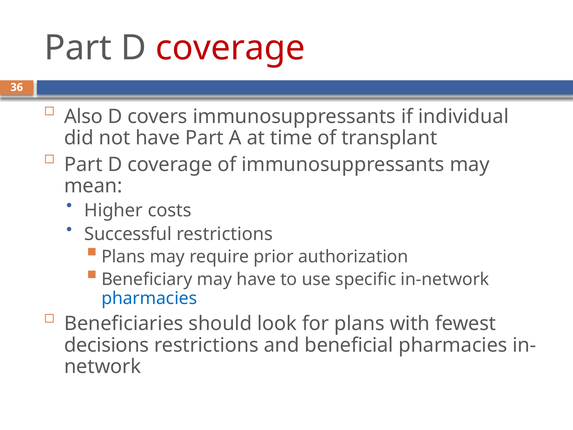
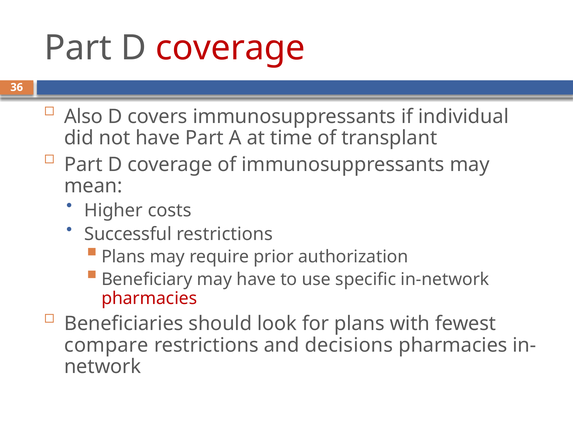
pharmacies at (149, 298) colour: blue -> red
decisions: decisions -> compare
beneficial: beneficial -> decisions
